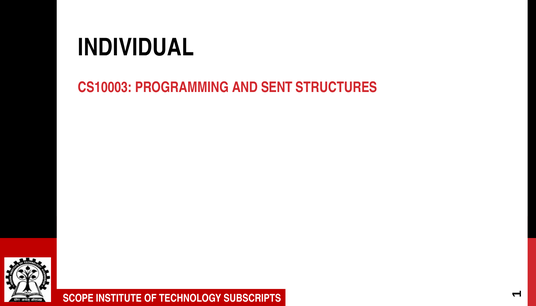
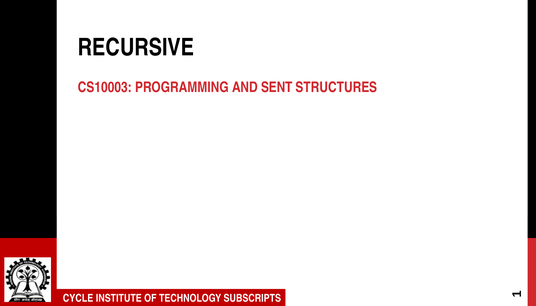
INDIVIDUAL: INDIVIDUAL -> RECURSIVE
SCOPE: SCOPE -> CYCLE
